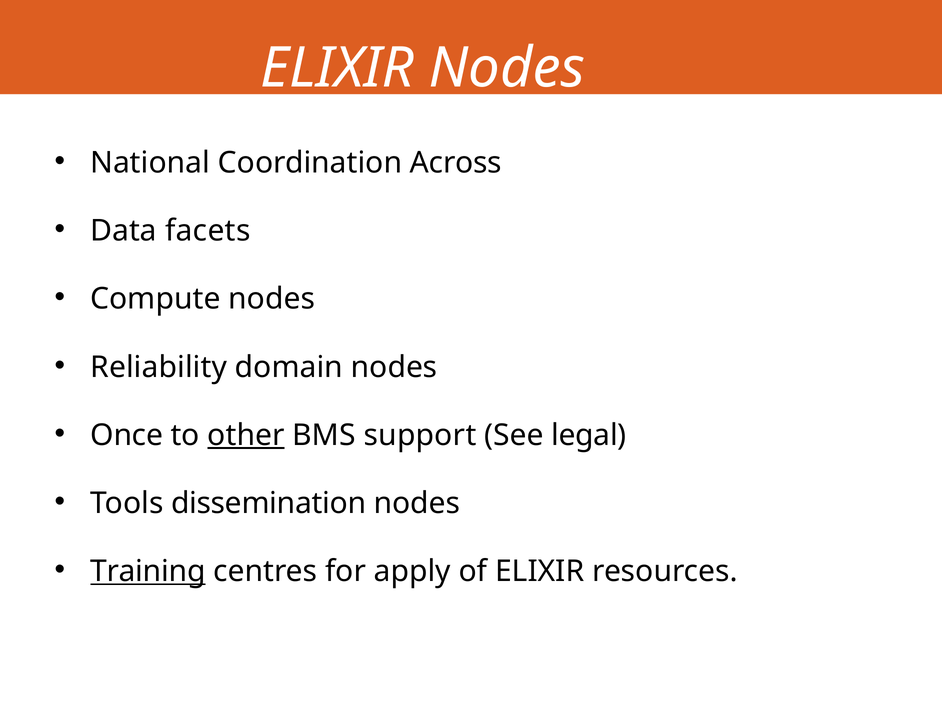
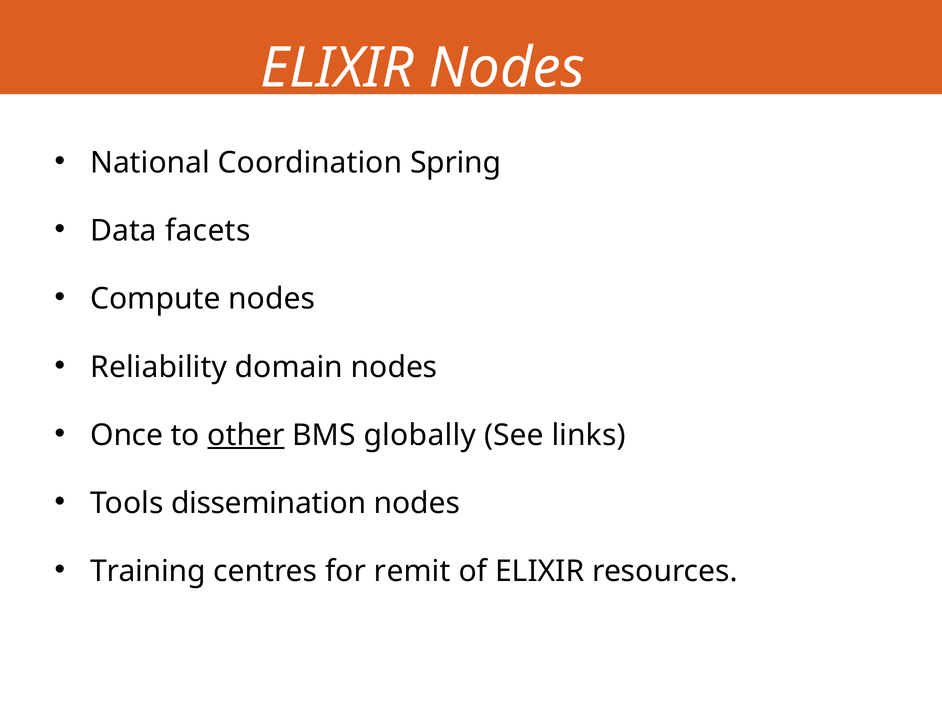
Across: Across -> Spring
support: support -> globally
legal: legal -> links
Training underline: present -> none
apply: apply -> remit
